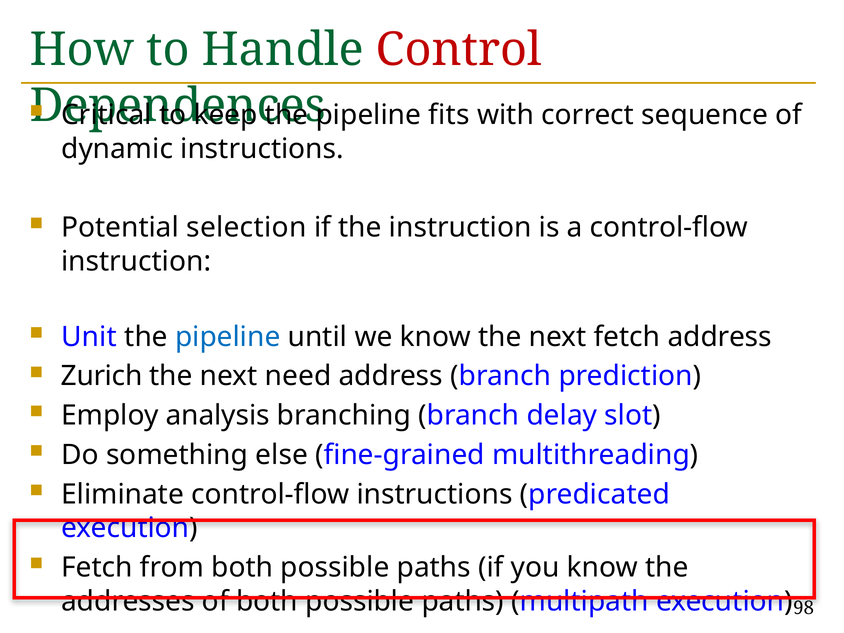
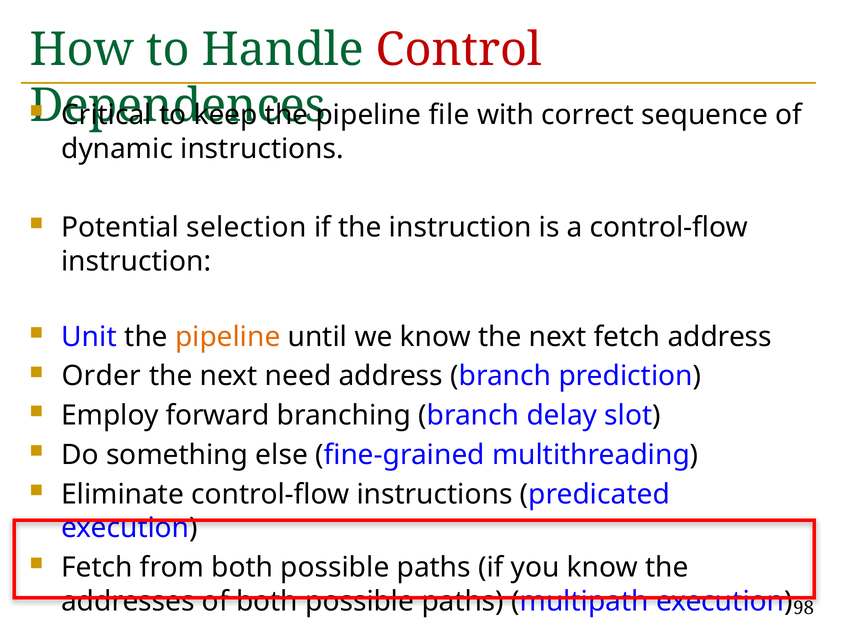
fits: fits -> file
pipeline at (228, 337) colour: blue -> orange
Zurich: Zurich -> Order
analysis: analysis -> forward
